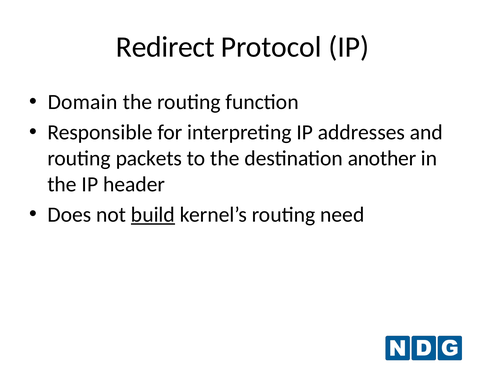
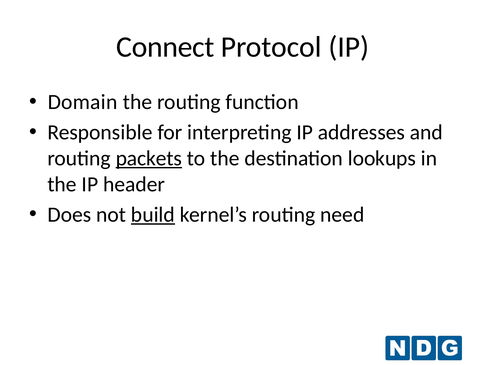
Redirect: Redirect -> Connect
packets underline: none -> present
another: another -> lookups
